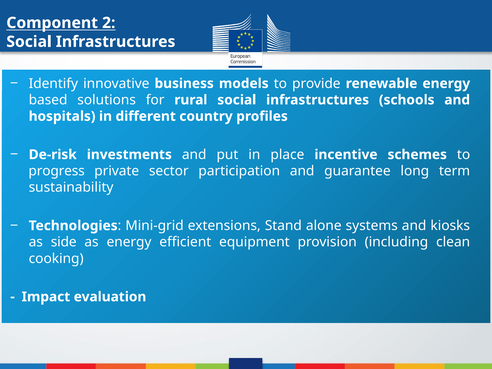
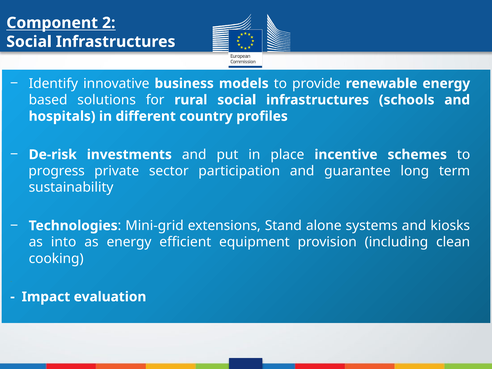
side: side -> into
